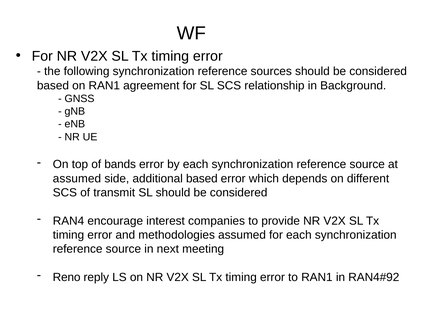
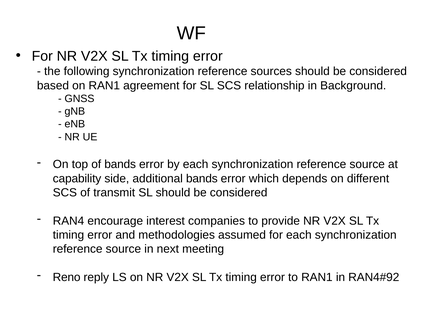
assumed at (77, 179): assumed -> capability
additional based: based -> bands
